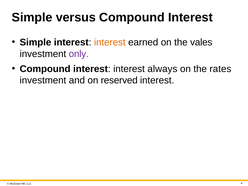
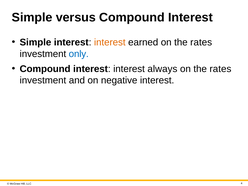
earned on the vales: vales -> rates
only colour: purple -> blue
reserved: reserved -> negative
